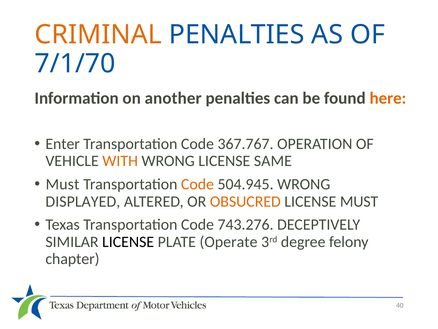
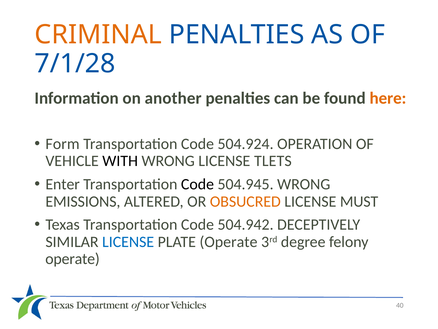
7/1/70: 7/1/70 -> 7/1/28
Enter: Enter -> Form
367.767: 367.767 -> 504.924
WITH colour: orange -> black
SAME: SAME -> TLETS
Must at (62, 184): Must -> Enter
Code at (197, 184) colour: orange -> black
DISPLAYED: DISPLAYED -> EMISSIONS
743.276: 743.276 -> 504.942
LICENSE at (128, 242) colour: black -> blue
chapter at (72, 259): chapter -> operate
